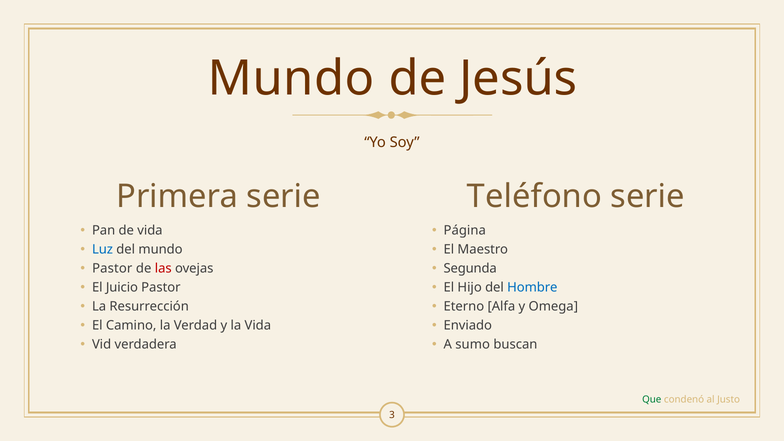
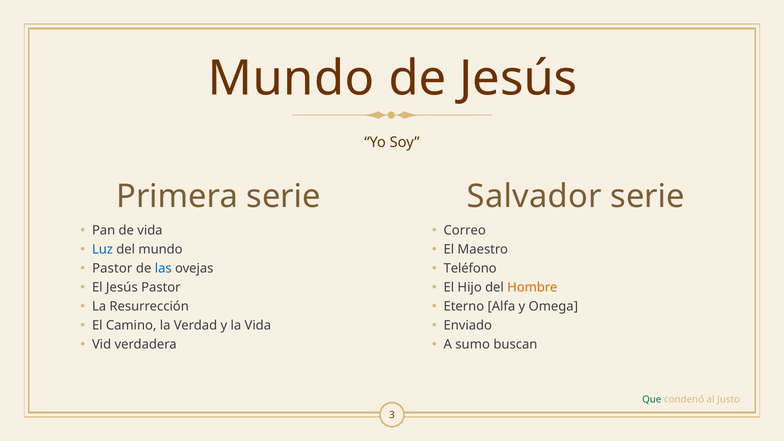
Teléfono: Teléfono -> Salvador
Página: Página -> Correo
las colour: red -> blue
Segunda: Segunda -> Teléfono
El Juicio: Juicio -> Jesús
Hombre colour: blue -> orange
